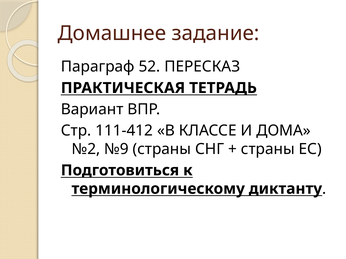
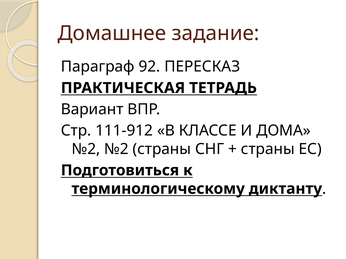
52: 52 -> 92
111-412: 111-412 -> 111-912
№2 №9: №9 -> №2
